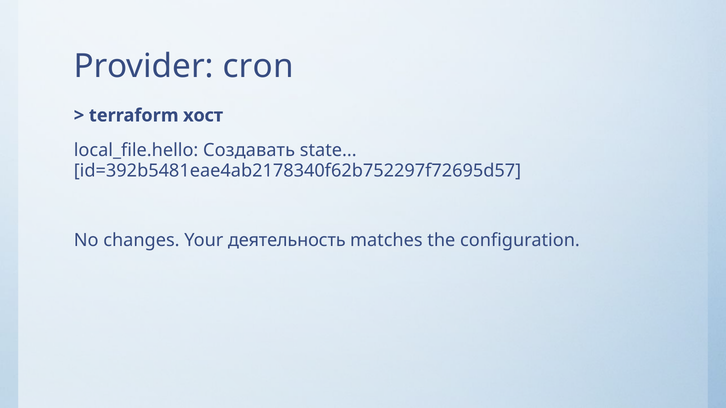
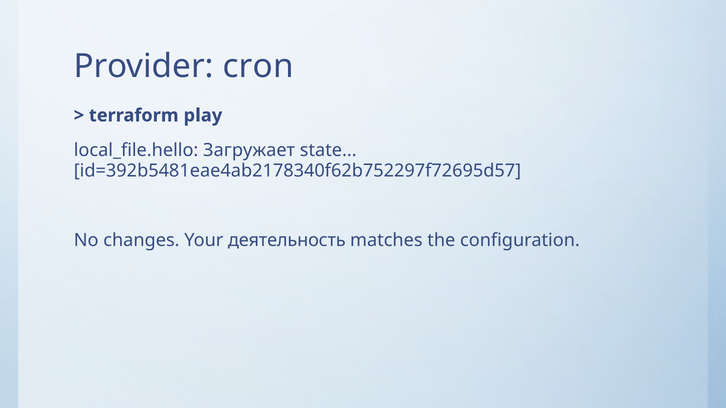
хост: хост -> play
Создавать: Создавать -> Загружает
